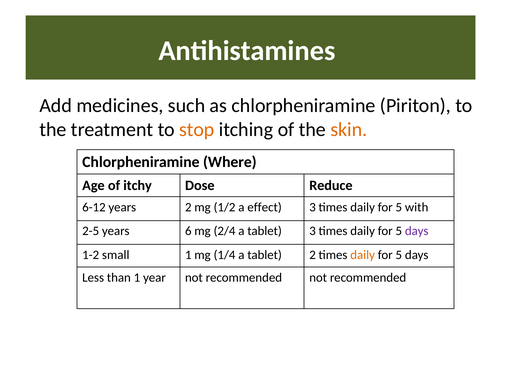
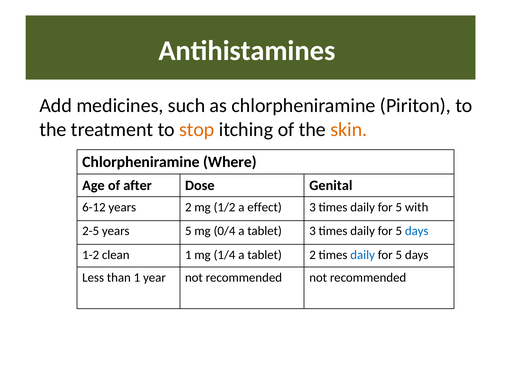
itchy: itchy -> after
Reduce: Reduce -> Genital
years 6: 6 -> 5
2/4: 2/4 -> 0/4
days at (417, 231) colour: purple -> blue
small: small -> clean
daily at (363, 255) colour: orange -> blue
